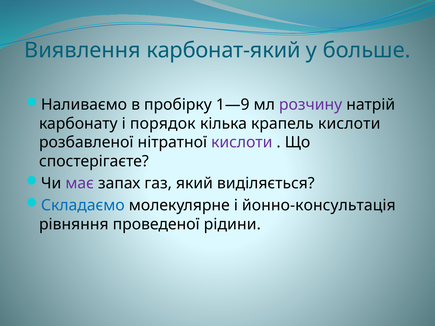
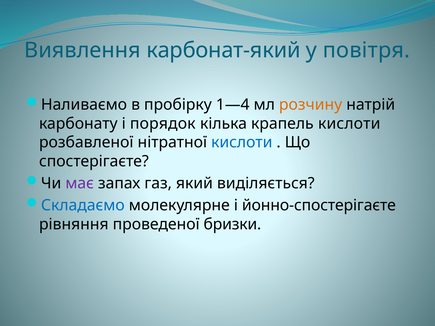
больше: больше -> повітря
1—9: 1—9 -> 1—4
розчину colour: purple -> orange
кислоти at (242, 143) colour: purple -> blue
йонно-консультація: йонно-консультація -> йонно-спостерігаєте
рідини: рідини -> бризки
